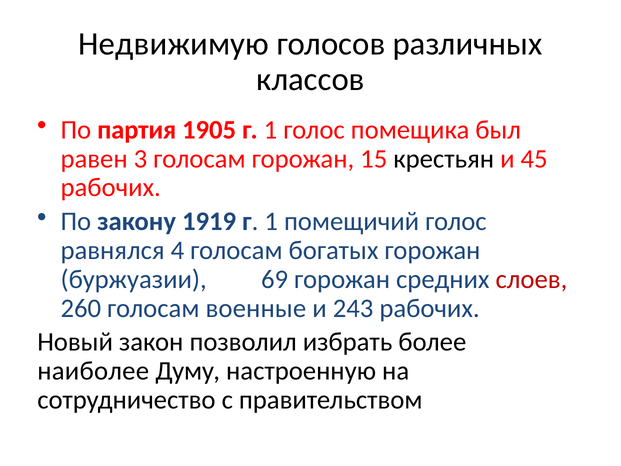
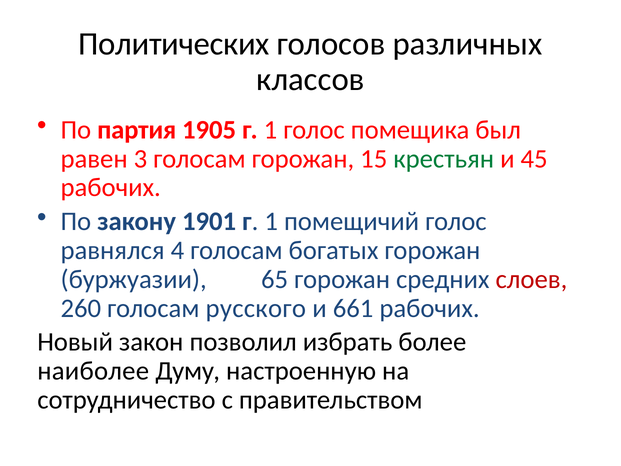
Недвижимую: Недвижимую -> Политических
крестьян colour: black -> green
1919: 1919 -> 1901
69: 69 -> 65
военные: военные -> русского
243: 243 -> 661
